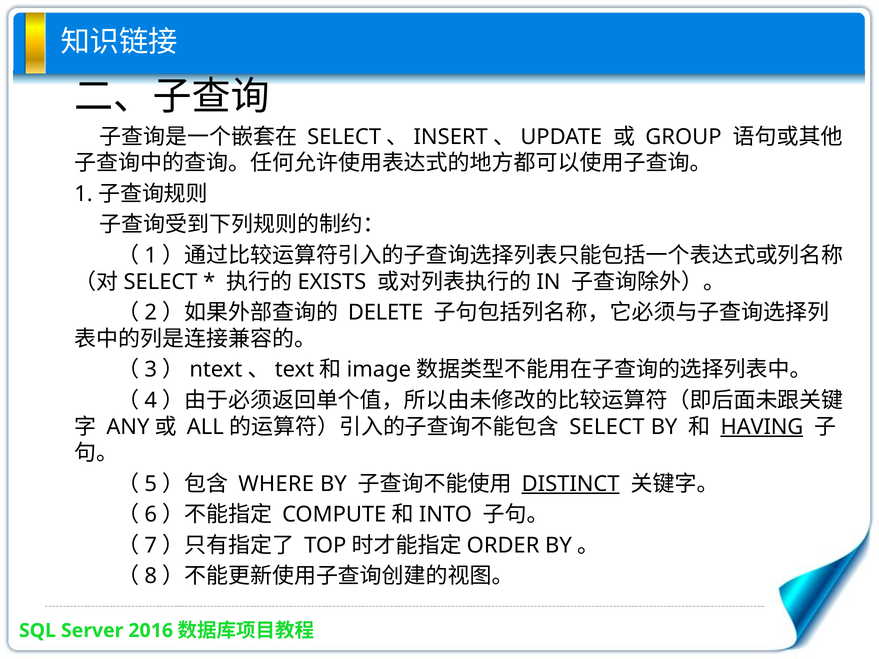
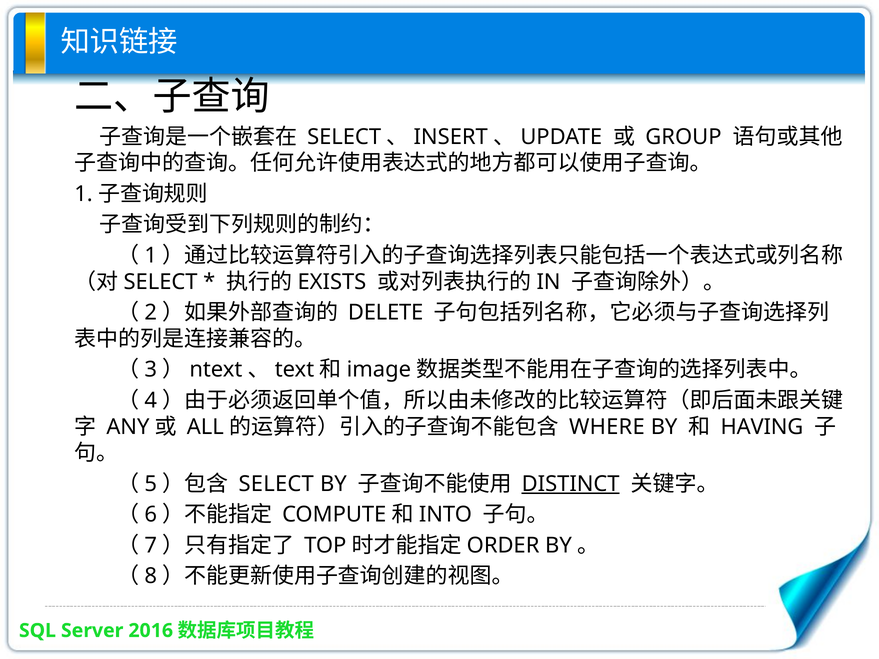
SELECT: SELECT -> WHERE
HAVING underline: present -> none
WHERE: WHERE -> SELECT
